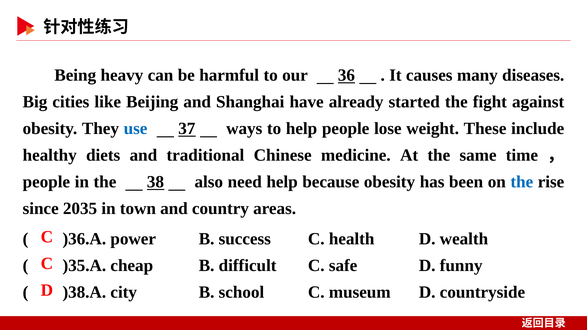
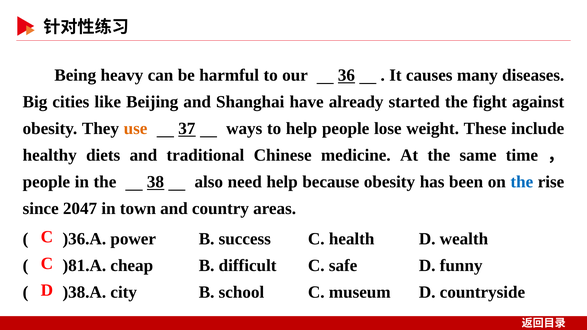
use colour: blue -> orange
2035: 2035 -> 2047
)35.A: )35.A -> )81.A
